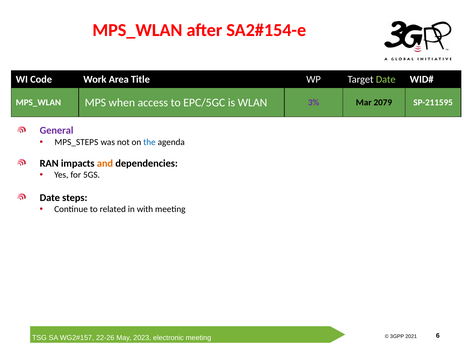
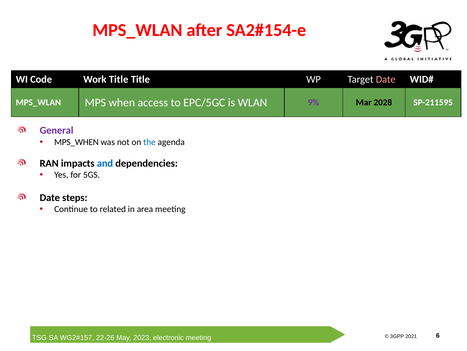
Work Area: Area -> Title
Date at (386, 79) colour: light green -> pink
3%: 3% -> 9%
2079: 2079 -> 2028
MPS_STEPS: MPS_STEPS -> MPS_WHEN
and colour: orange -> blue
with: with -> area
